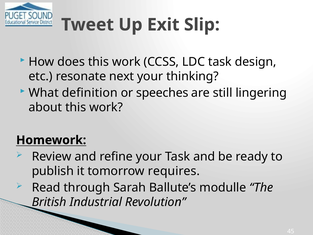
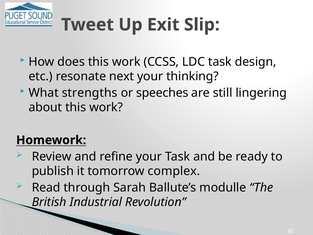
definition: definition -> strengths
requires: requires -> complex
